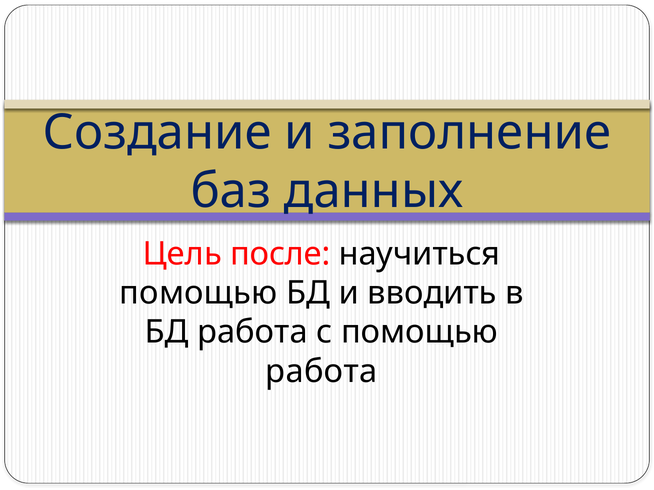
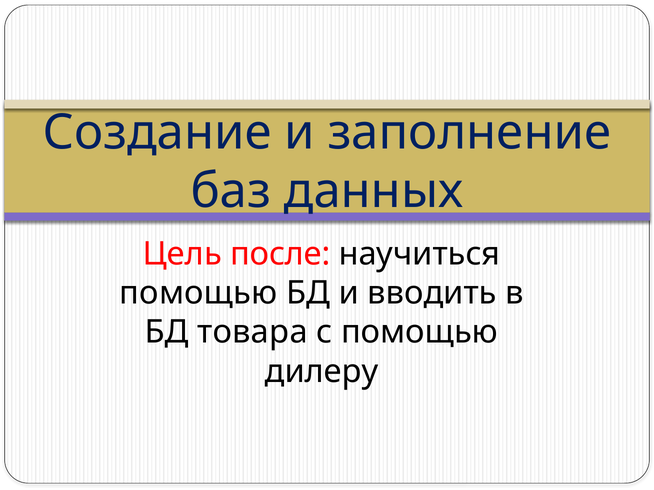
БД работа: работа -> товара
работа at (321, 372): работа -> дилеру
